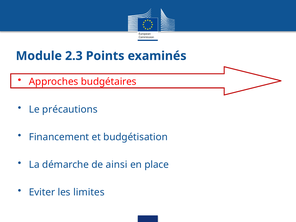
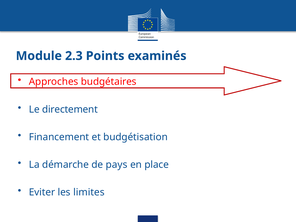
précautions: précautions -> directement
ainsi: ainsi -> pays
